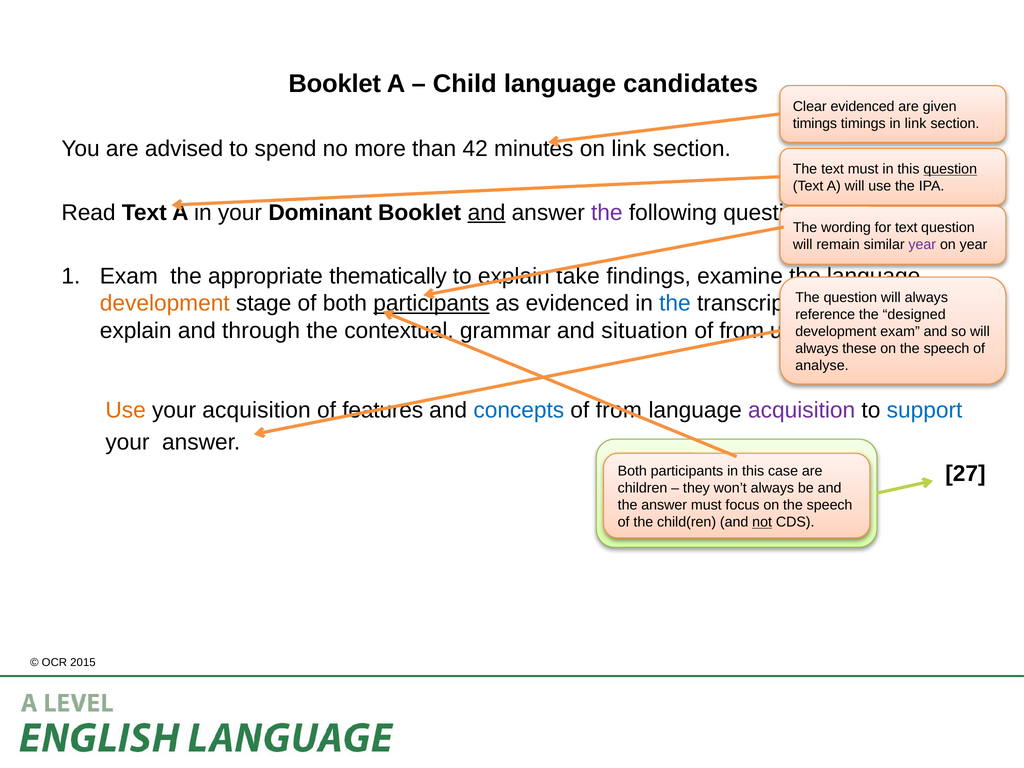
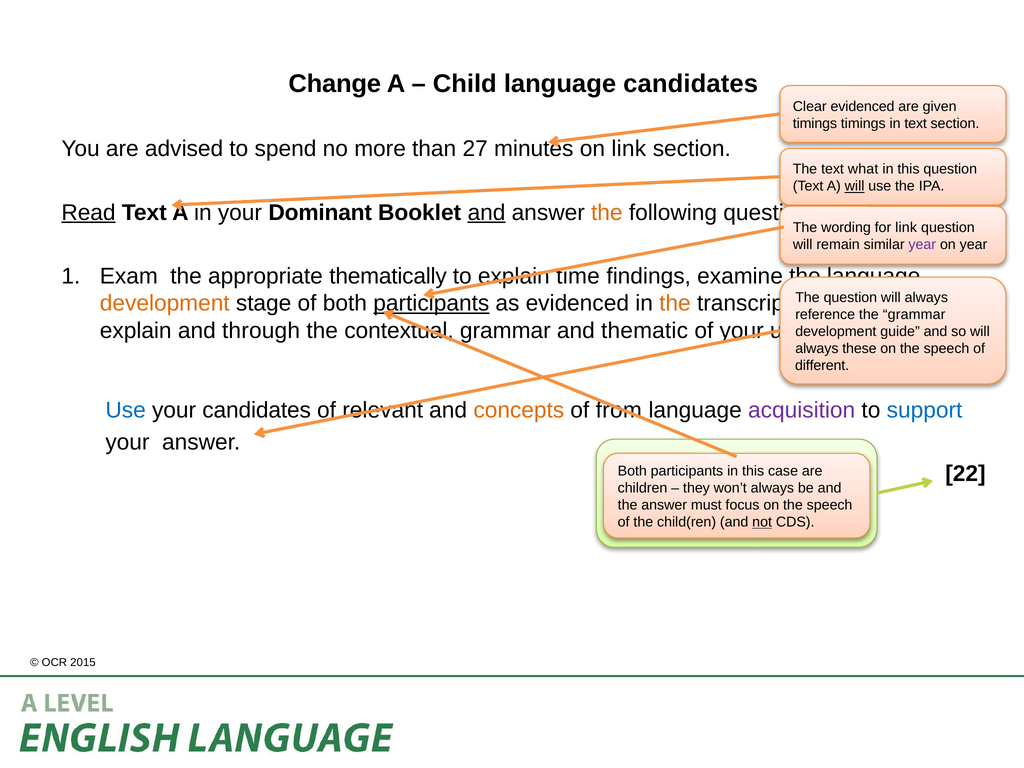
Booklet at (335, 84): Booklet -> Change
in link: link -> text
42: 42 -> 27
text must: must -> what
question at (950, 169) underline: present -> none
will at (855, 186) underline: none -> present
Read underline: none -> present
the at (607, 213) colour: purple -> orange
for text: text -> link
take: take -> time
the at (675, 303) colour: blue -> orange
designed at (914, 314): designed -> grammar
situation: situation -> thematic
from at (742, 331): from -> your
exam at (900, 332): exam -> guide
analyse: analyse -> different
Use at (126, 410) colour: orange -> blue
your acquisition: acquisition -> candidates
features: features -> relevant
concepts colour: blue -> orange
27: 27 -> 22
